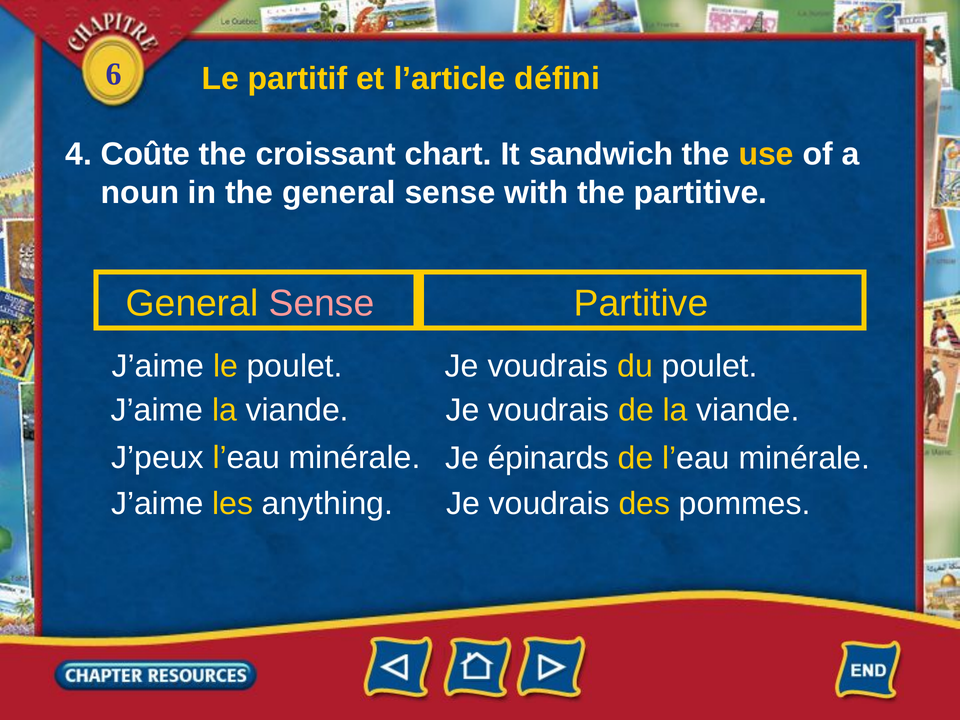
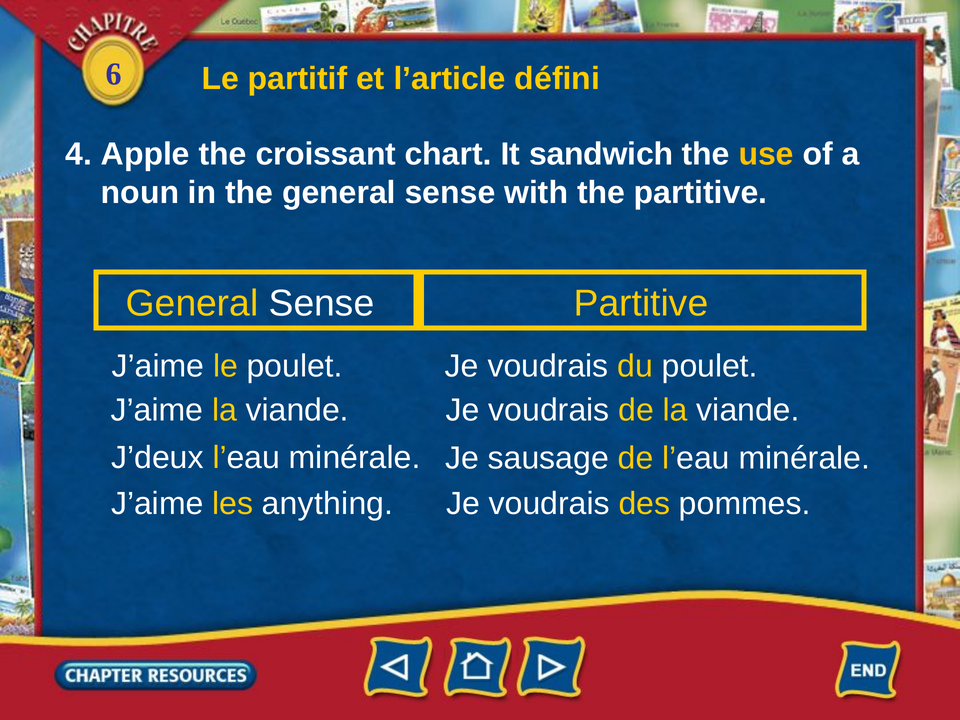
Coûte: Coûte -> Apple
Sense at (322, 303) colour: pink -> white
J’peux: J’peux -> J’deux
épinards: épinards -> sausage
